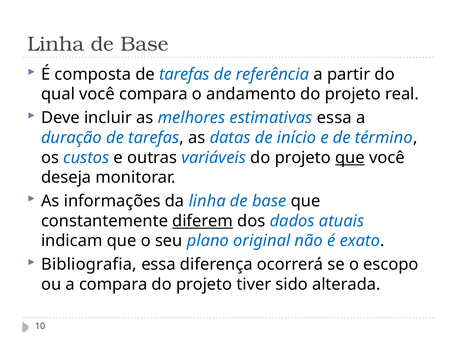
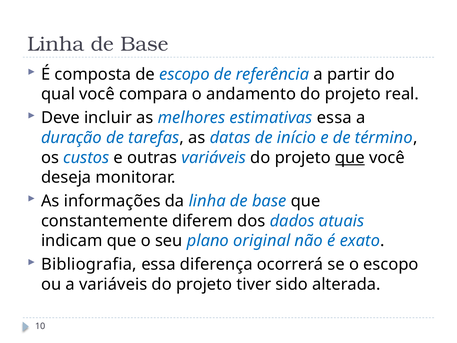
composta de tarefas: tarefas -> escopo
diferem underline: present -> none
a compara: compara -> variáveis
